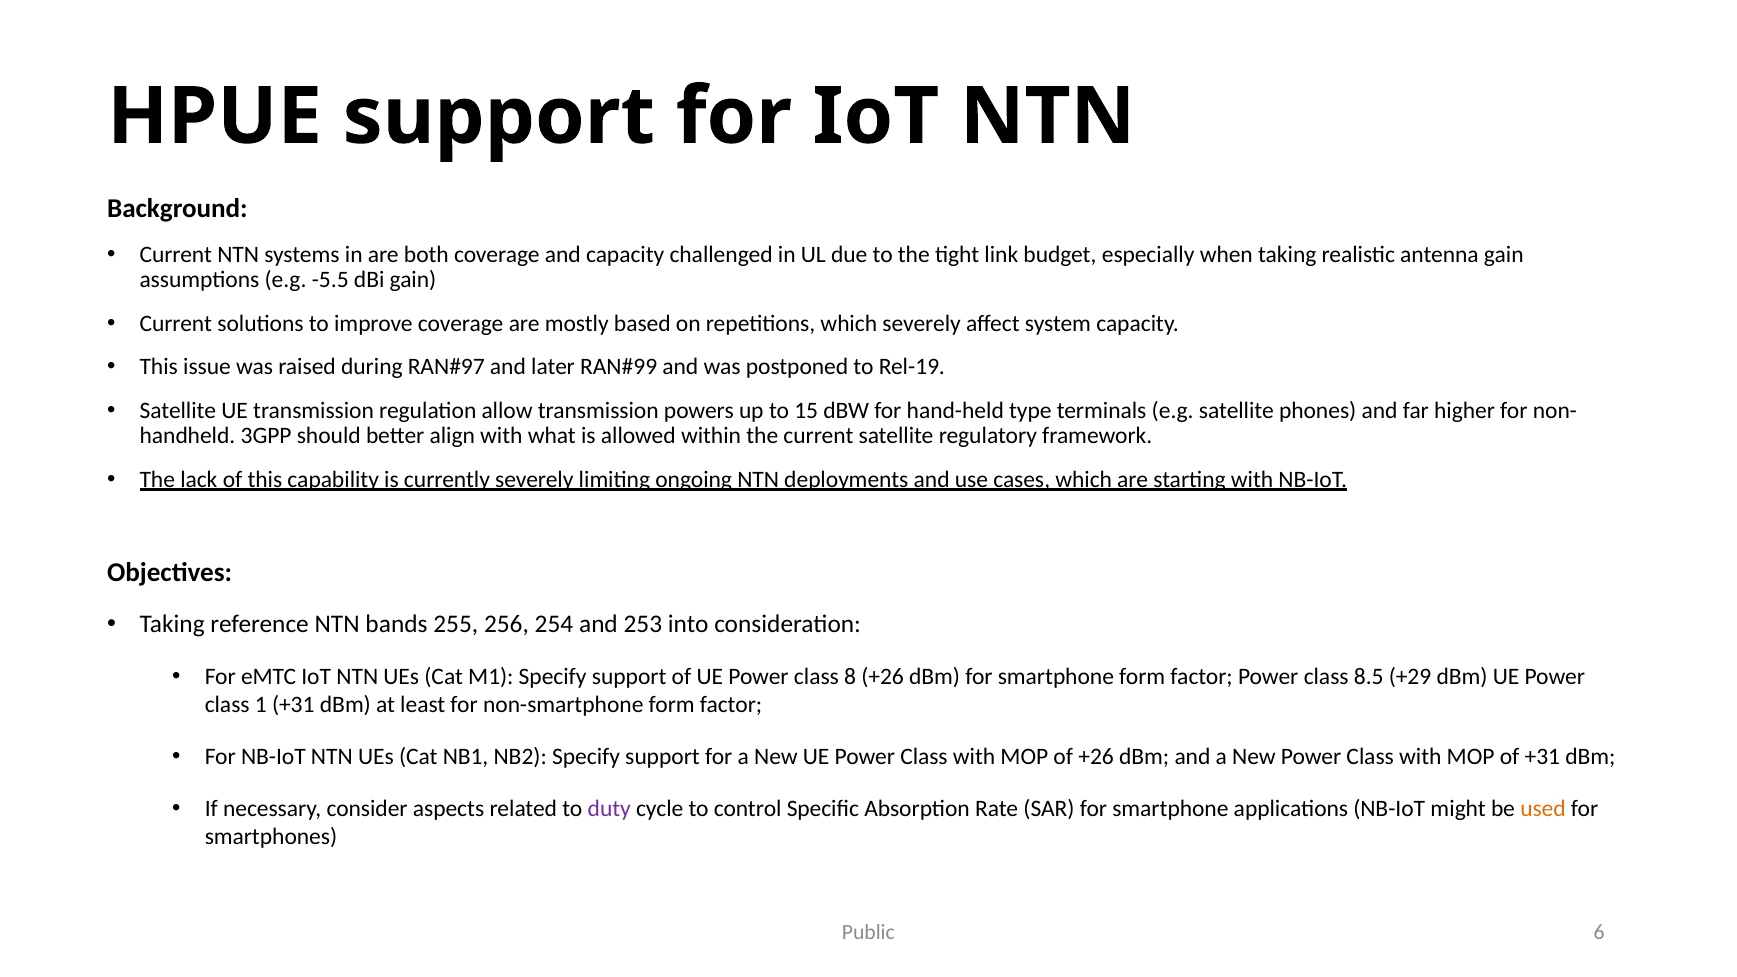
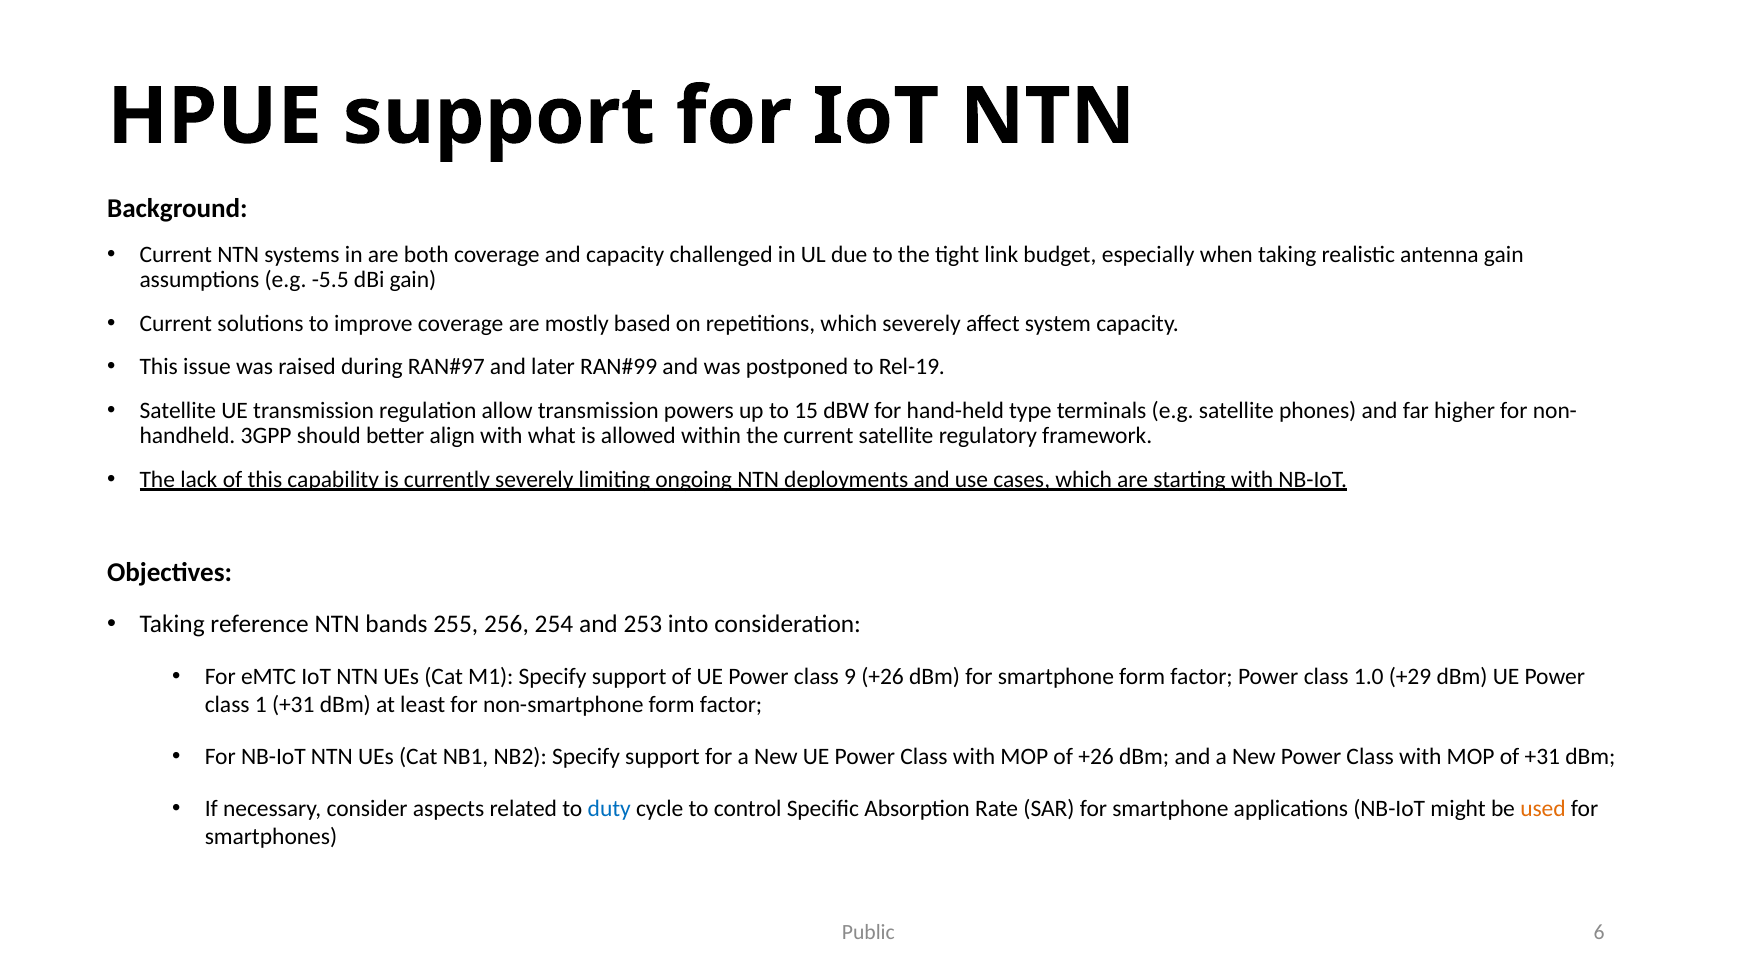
8: 8 -> 9
8.5: 8.5 -> 1.0
duty colour: purple -> blue
